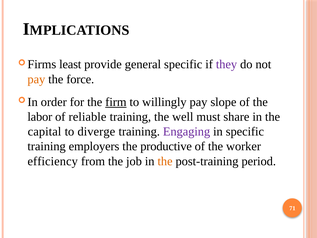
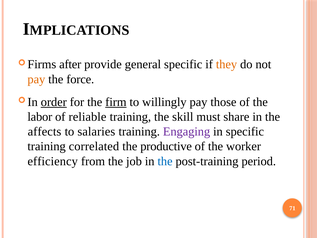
least: least -> after
they colour: purple -> orange
order underline: none -> present
slope: slope -> those
well: well -> skill
capital: capital -> affects
diverge: diverge -> salaries
employers: employers -> correlated
the at (165, 161) colour: orange -> blue
